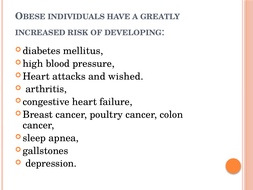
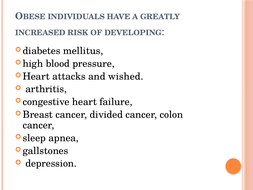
poultry: poultry -> divided
